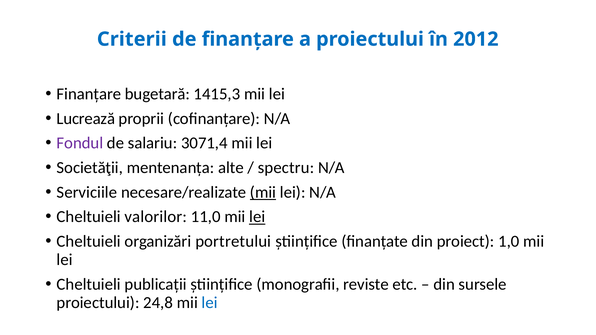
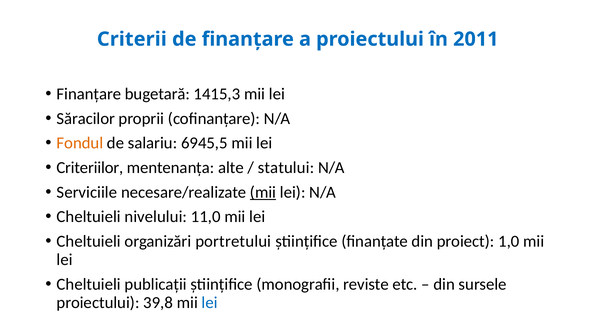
2012: 2012 -> 2011
Lucrează: Lucrează -> Săracilor
Fondul colour: purple -> orange
3071,4: 3071,4 -> 6945,5
Societăţii: Societăţii -> Criteriilor
spectru: spectru -> statului
valorilor: valorilor -> nivelului
lei at (257, 217) underline: present -> none
24,8: 24,8 -> 39,8
